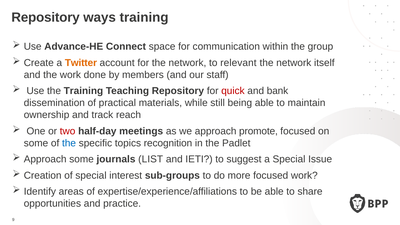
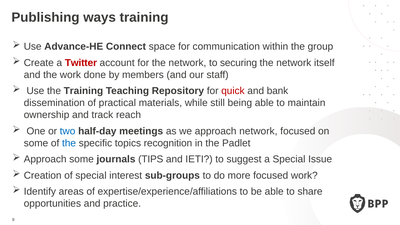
Repository at (46, 18): Repository -> Publishing
Twitter colour: orange -> red
relevant: relevant -> securing
two colour: red -> blue
approach promote: promote -> network
LIST: LIST -> TIPS
